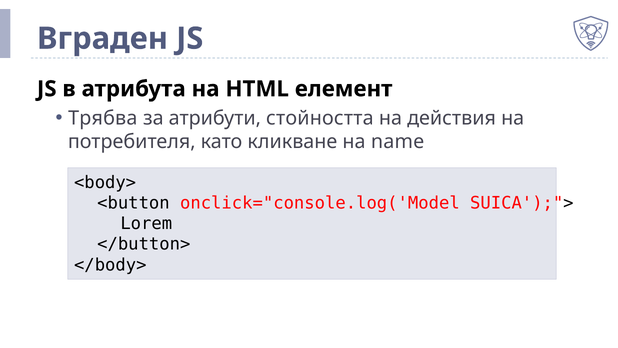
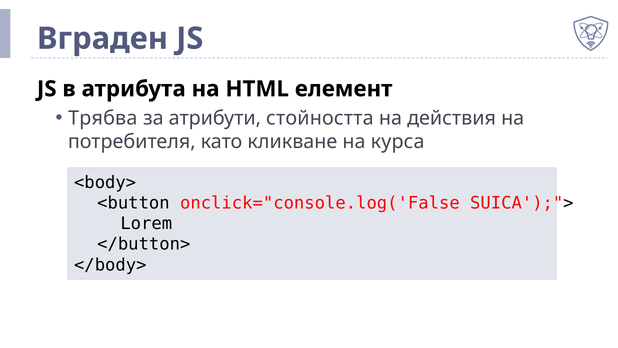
name: name -> курса
onclick="console.log('Model: onclick="console.log('Model -> onclick="console.log('False
